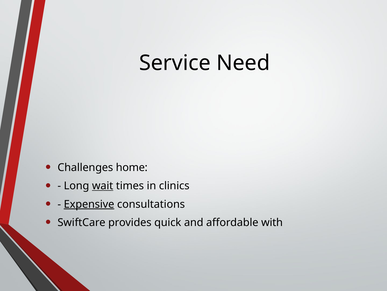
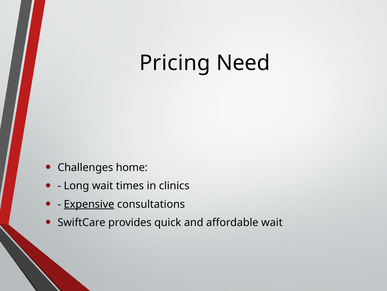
Service: Service -> Pricing
wait at (103, 185) underline: present -> none
affordable with: with -> wait
